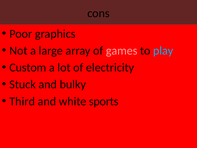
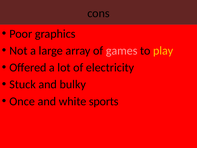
play colour: light blue -> yellow
Custom: Custom -> Offered
Third: Third -> Once
